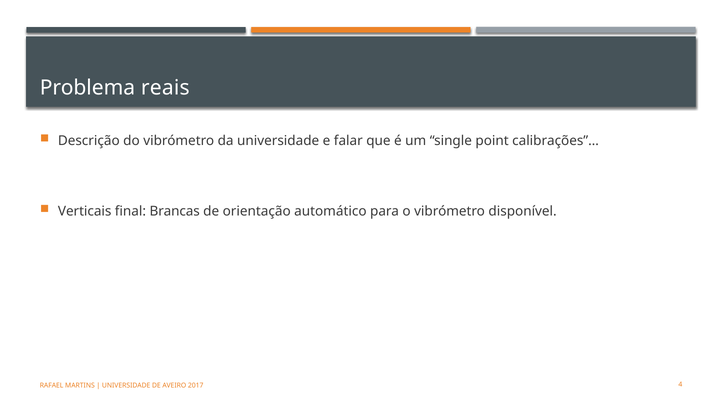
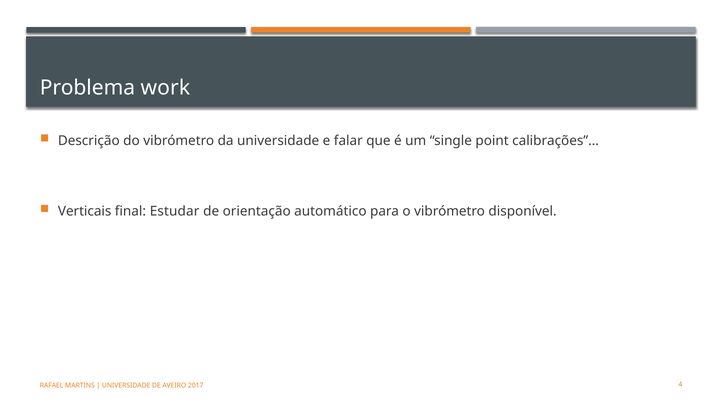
reais: reais -> work
Brancas: Brancas -> Estudar
